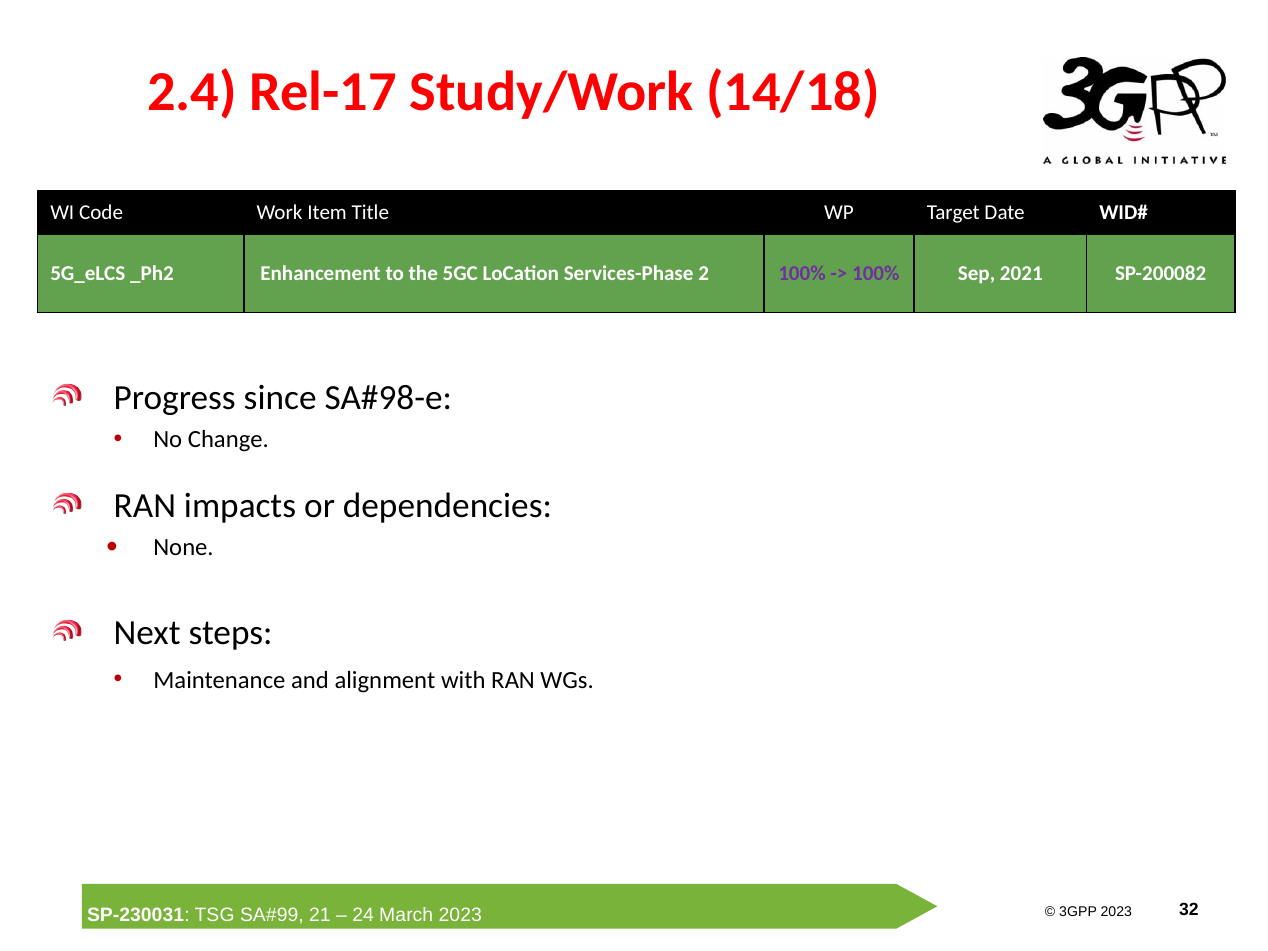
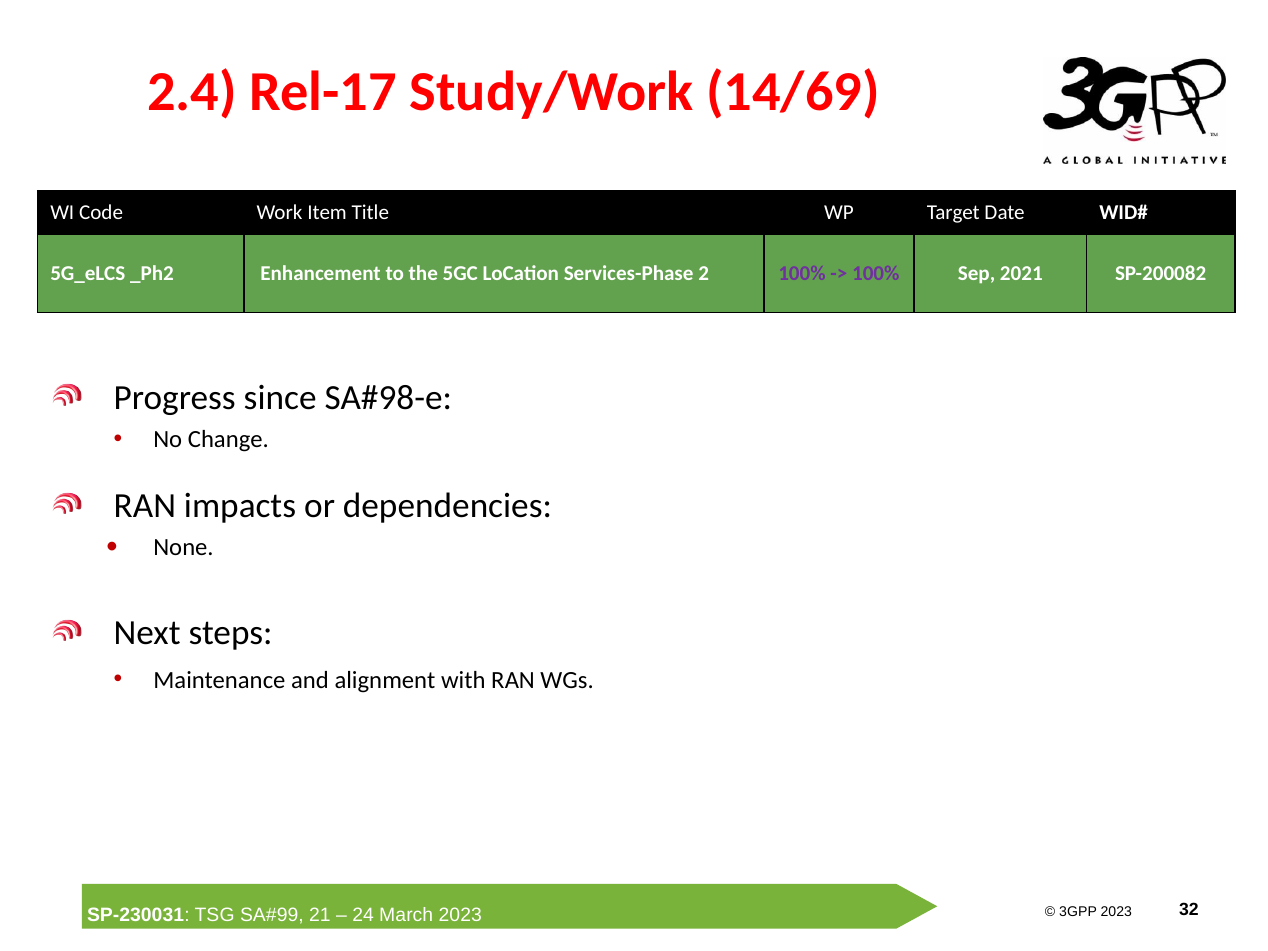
14/18: 14/18 -> 14/69
